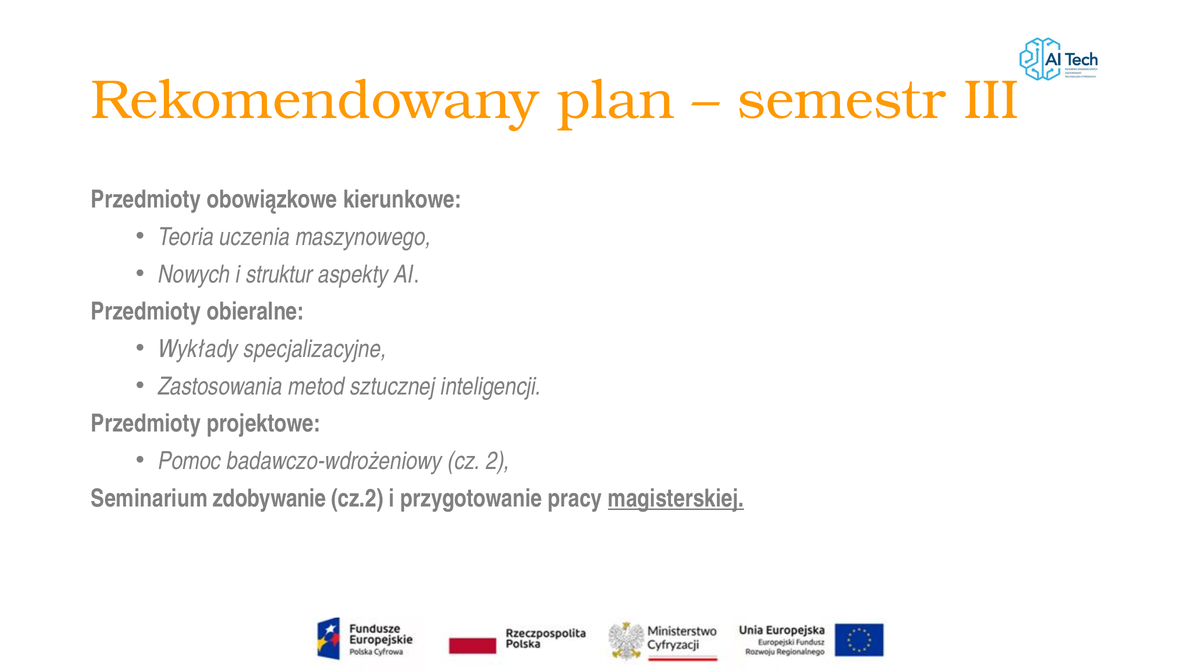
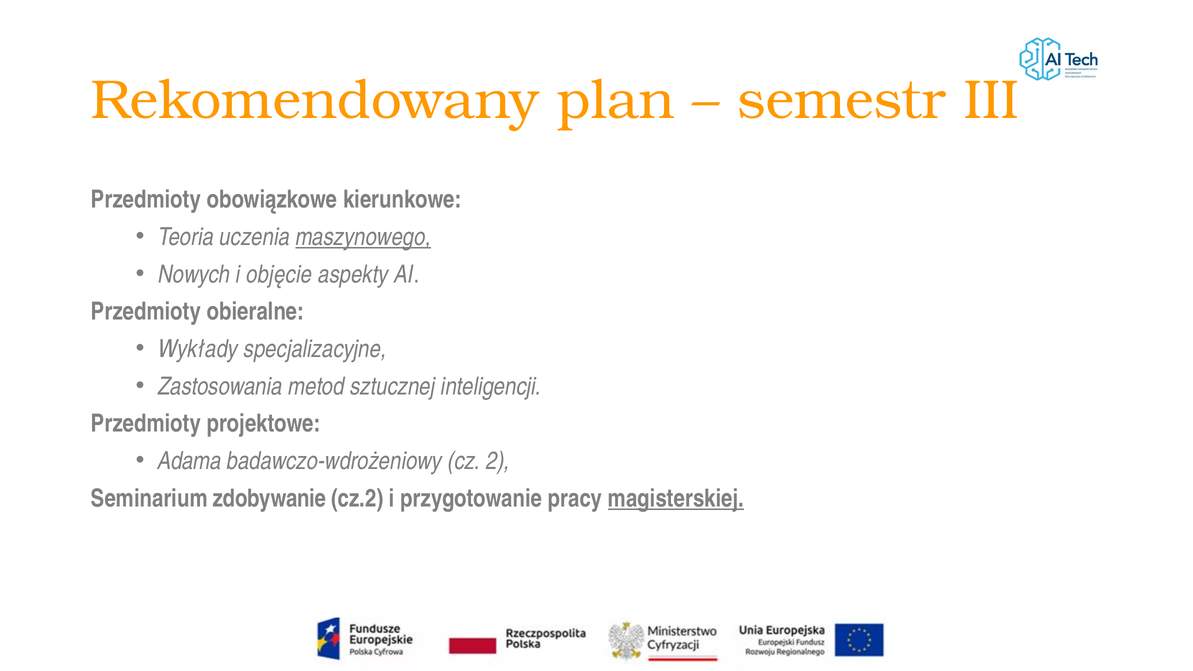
maszynowego underline: none -> present
struktur: struktur -> objęcie
Pomoc: Pomoc -> Adama
